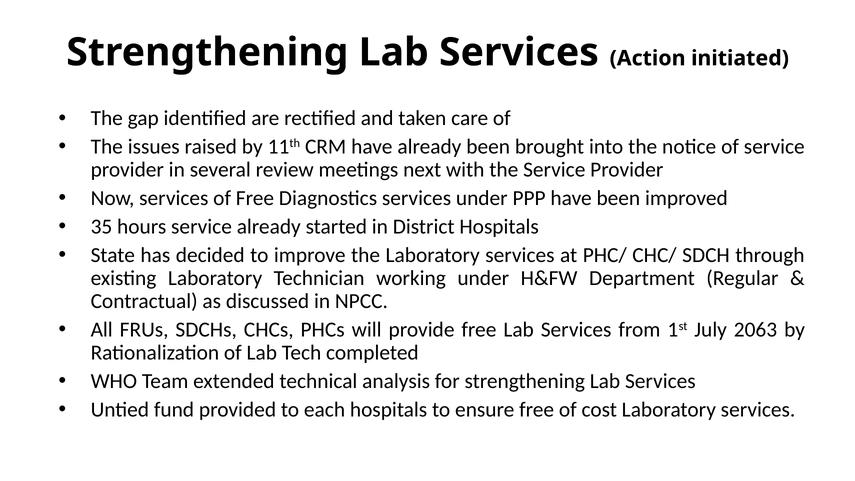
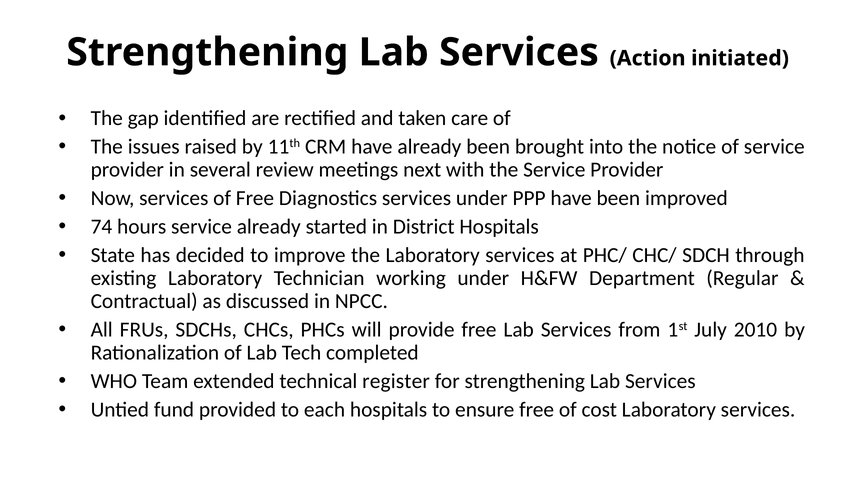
35: 35 -> 74
2063: 2063 -> 2010
analysis: analysis -> register
